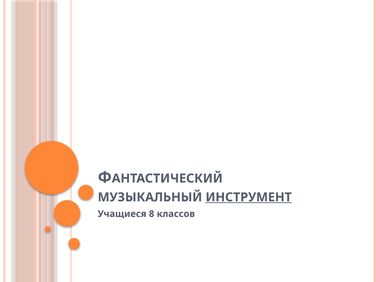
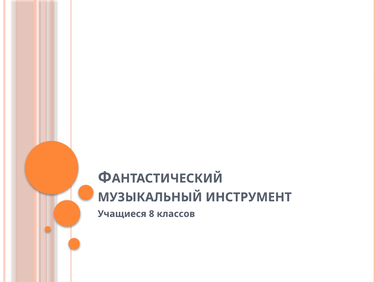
ИНСТРУМЕНТ underline: present -> none
